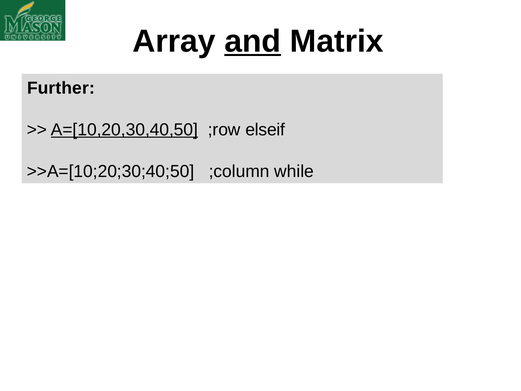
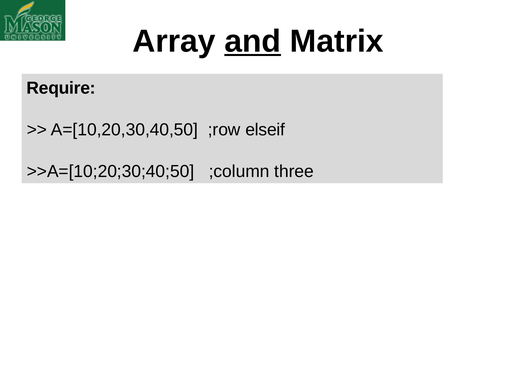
Further: Further -> Require
A=[10,20,30,40,50 underline: present -> none
while: while -> three
